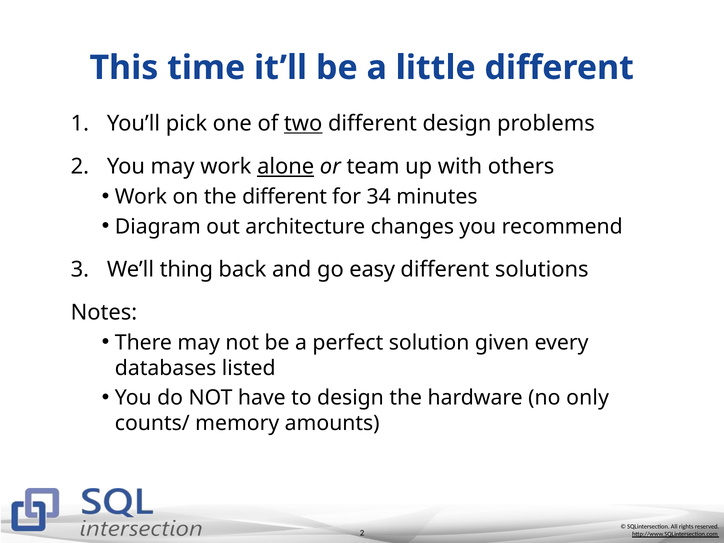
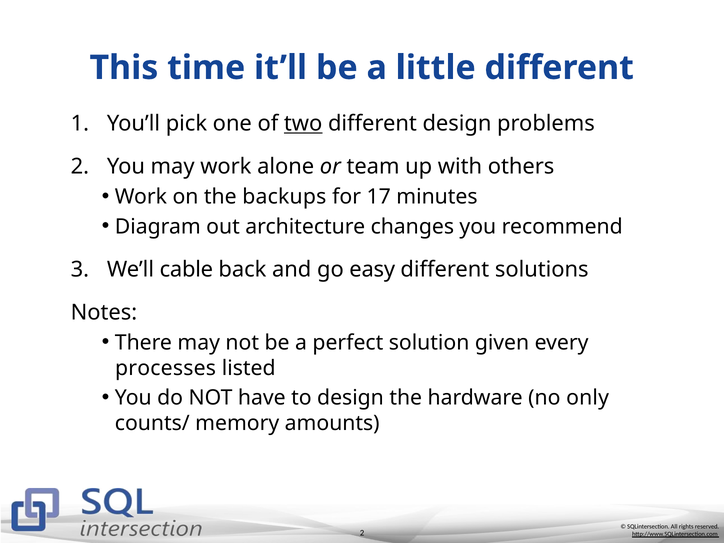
alone underline: present -> none
the different: different -> backups
34: 34 -> 17
thing: thing -> cable
databases: databases -> processes
